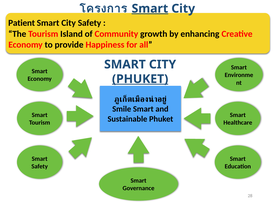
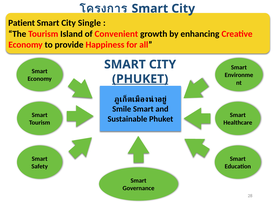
Smart at (150, 9) underline: present -> none
City Safety: Safety -> Single
Community: Community -> Convenient
